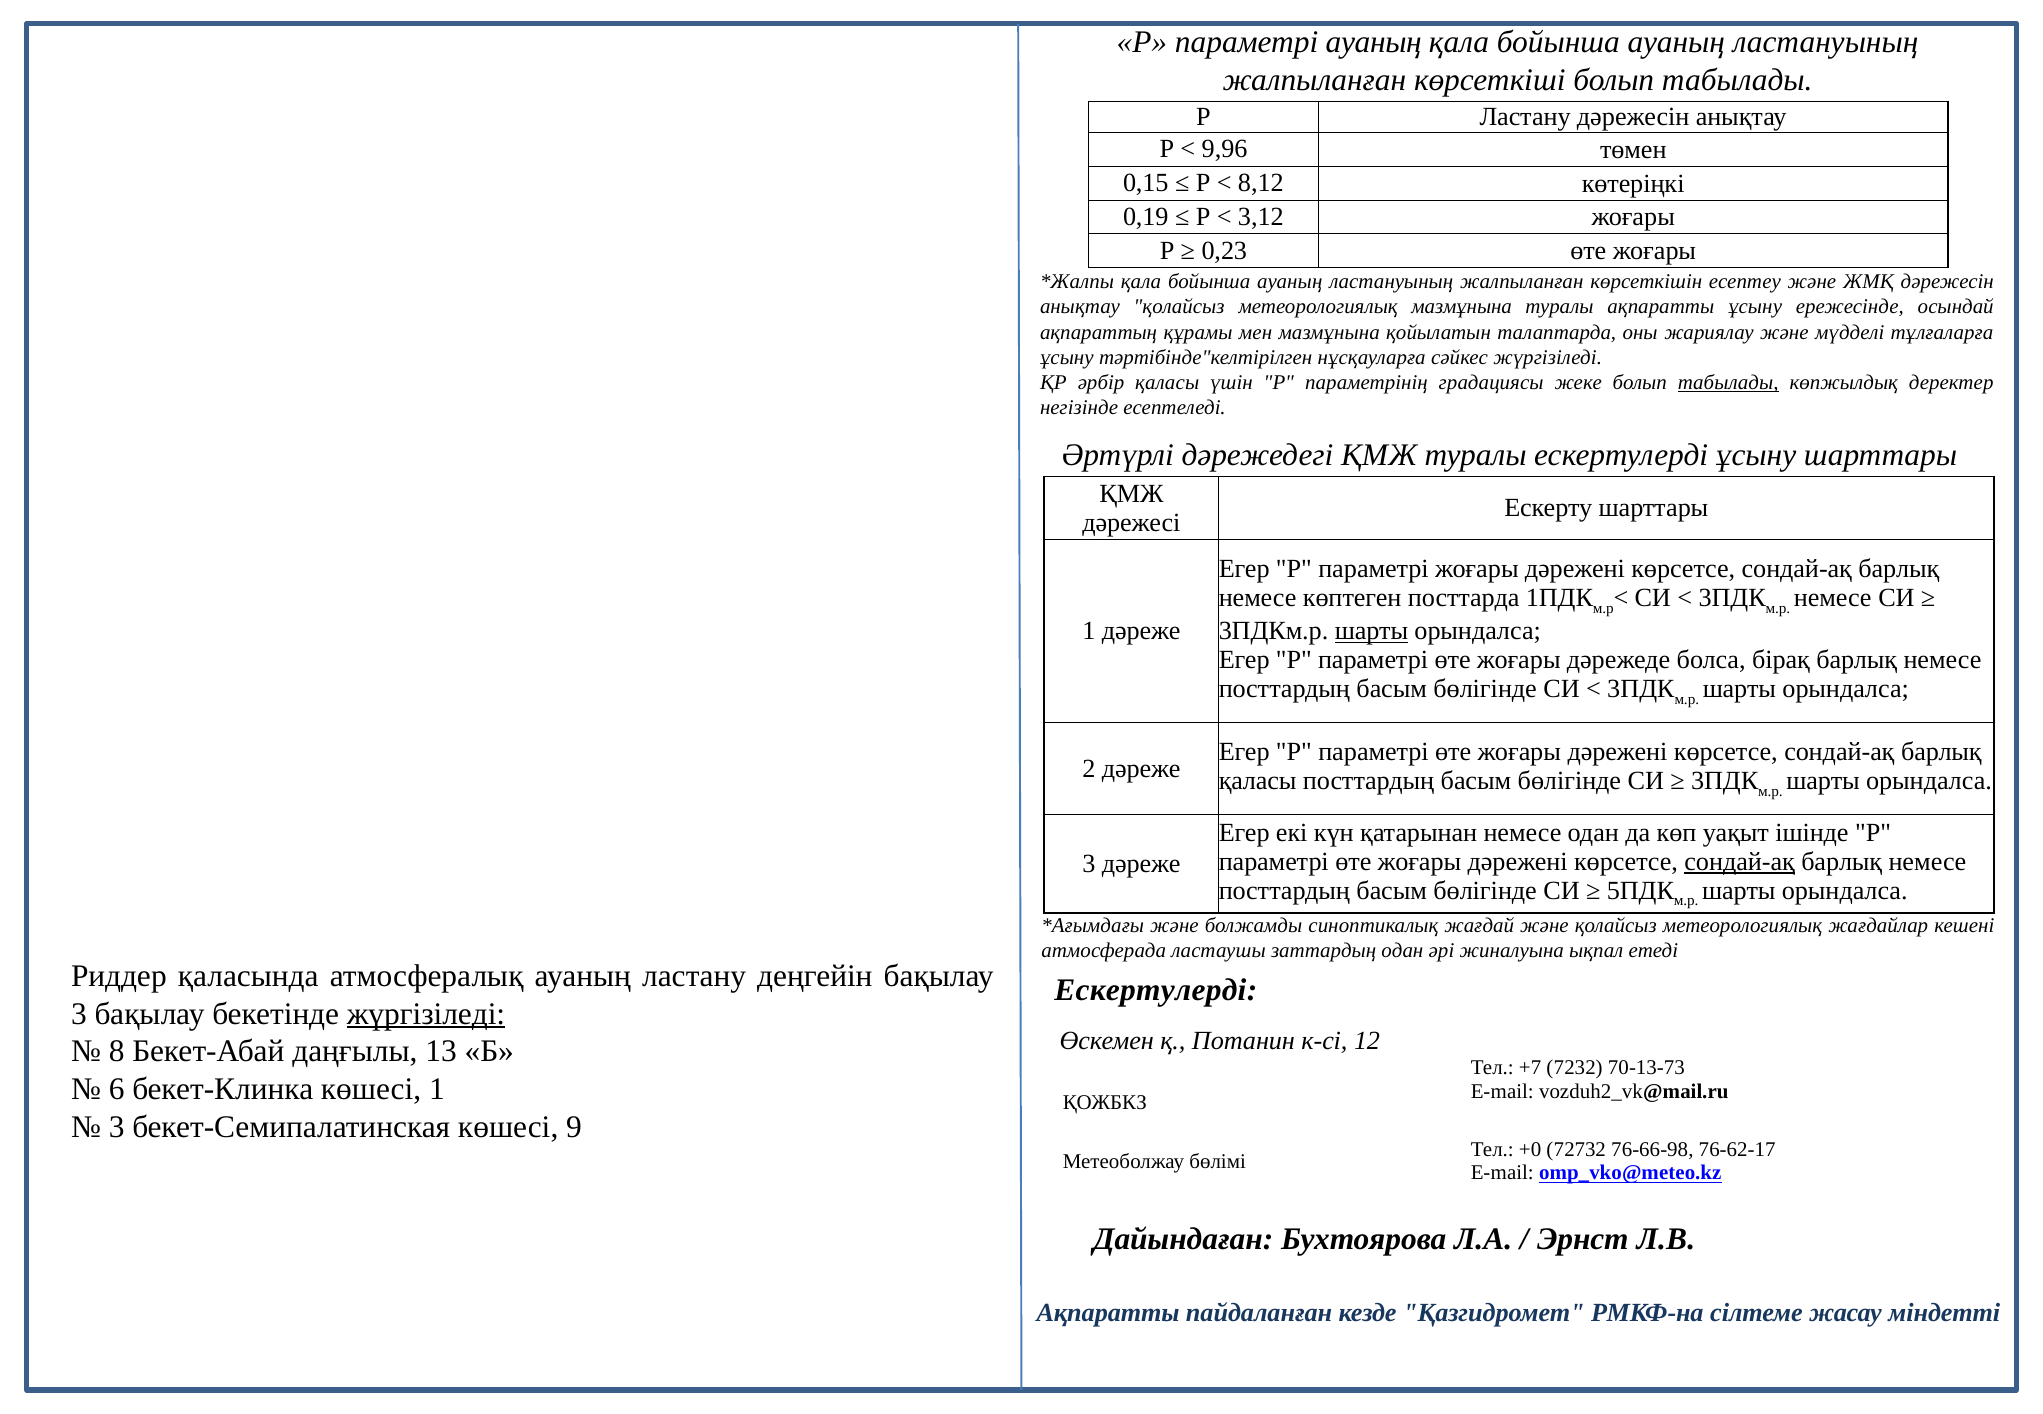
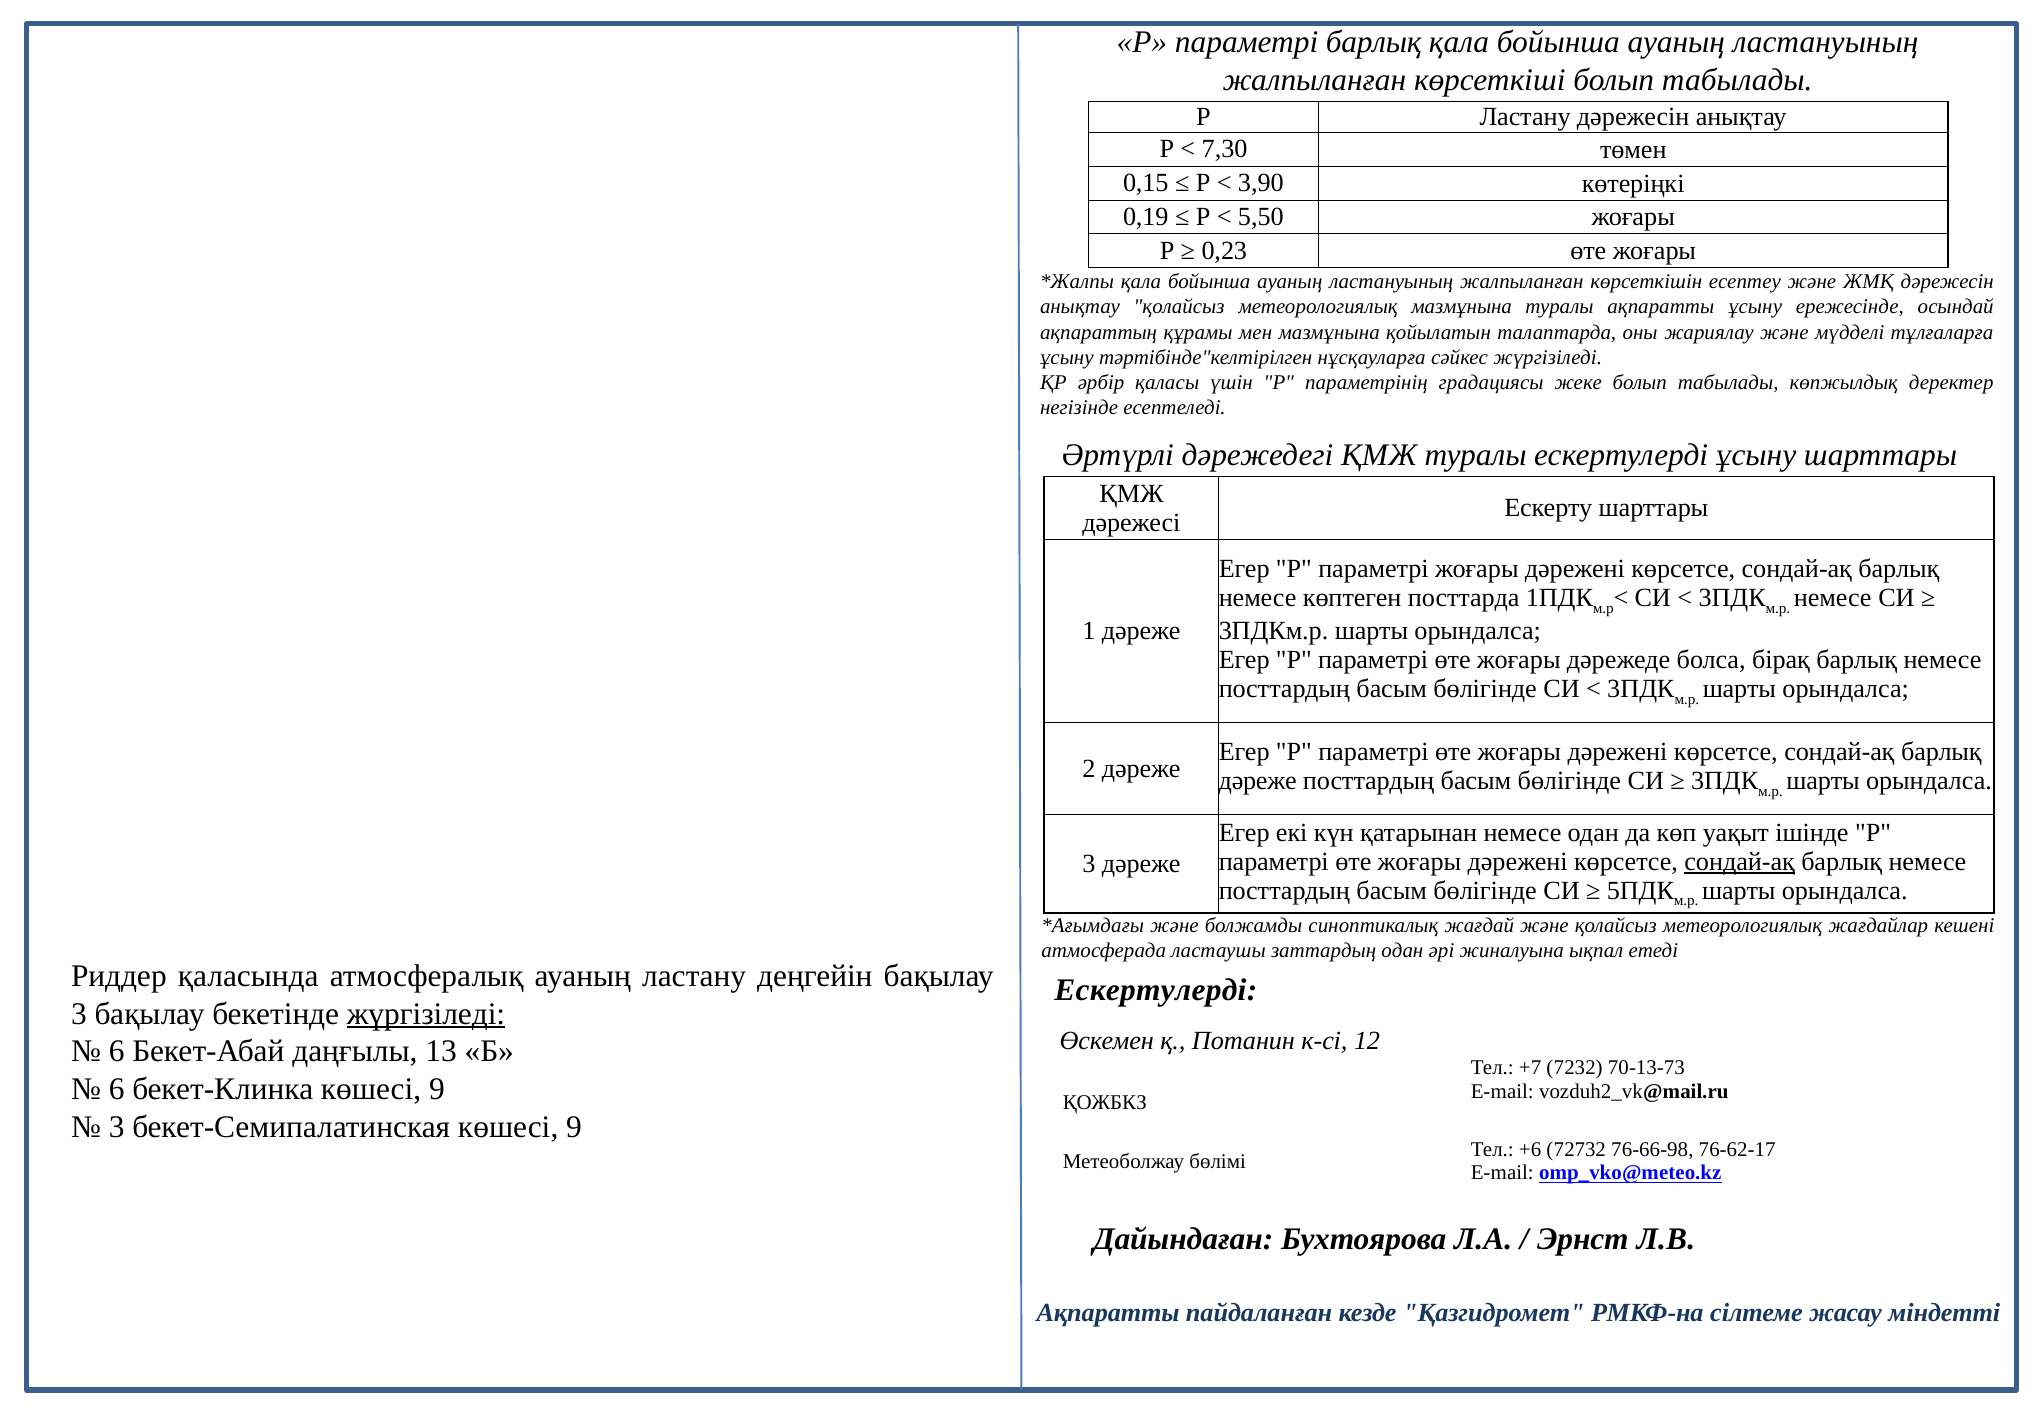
параметрі ауаның: ауаның -> барлық
9,96: 9,96 -> 7,30
8,12: 8,12 -> 3,90
3,12: 3,12 -> 5,50
табылады at (1728, 382) underline: present -> none
шарты at (1371, 631) underline: present -> none
қаласы at (1258, 781): қаласы -> дәреже
8 at (117, 1052): 8 -> 6
бекет-Клинка көшесі 1: 1 -> 9
+0: +0 -> +6
